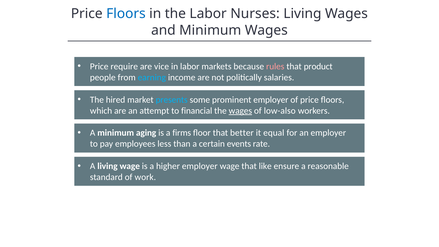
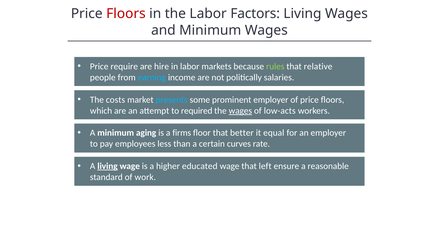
Floors at (126, 14) colour: blue -> red
Nurses: Nurses -> Factors
vice: vice -> hire
rules colour: pink -> light green
product: product -> relative
hired: hired -> costs
financial: financial -> required
low-also: low-also -> low-acts
events: events -> curves
living at (107, 166) underline: none -> present
higher employer: employer -> educated
like: like -> left
